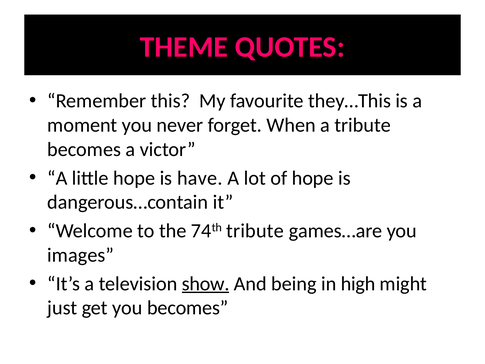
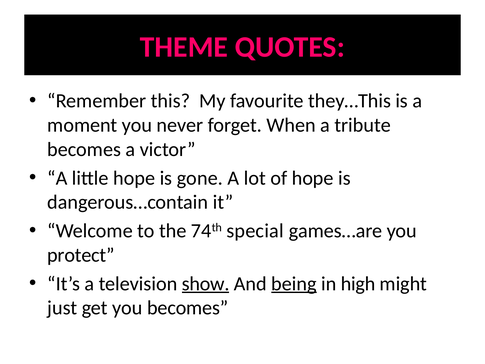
have: have -> gone
74th tribute: tribute -> special
images: images -> protect
being underline: none -> present
